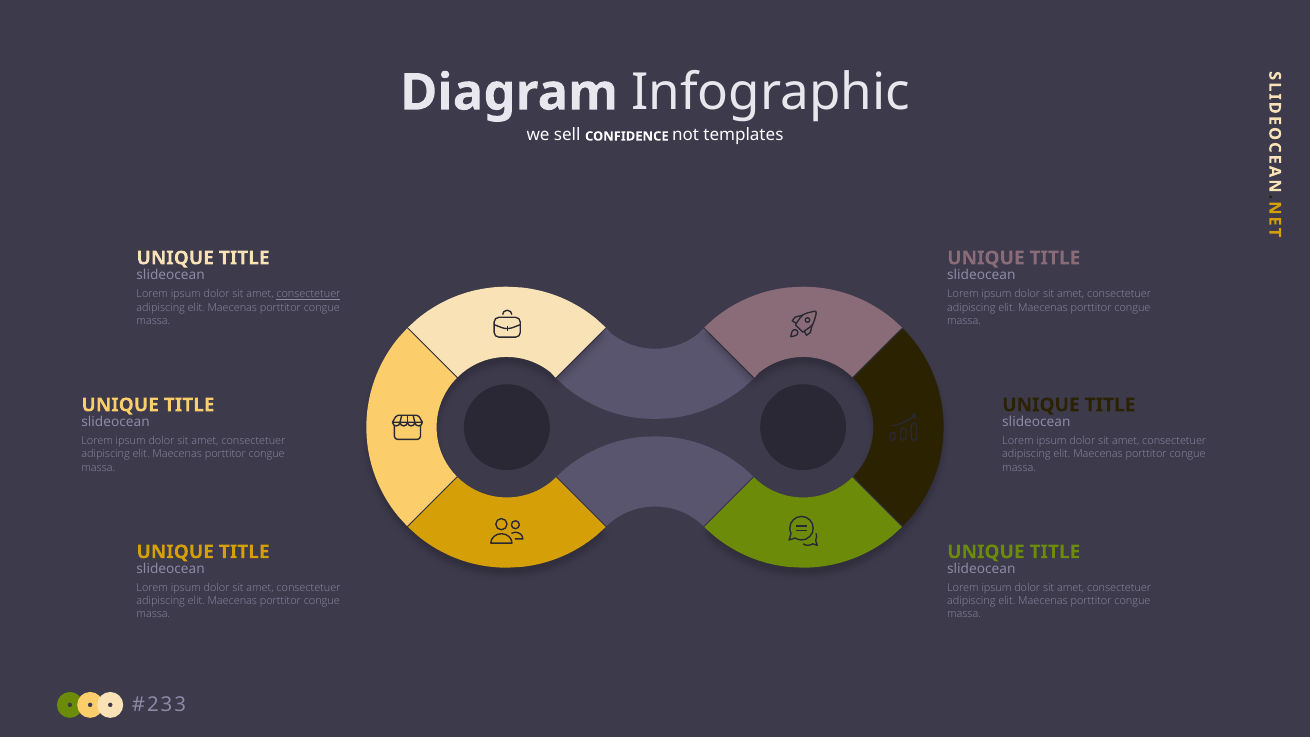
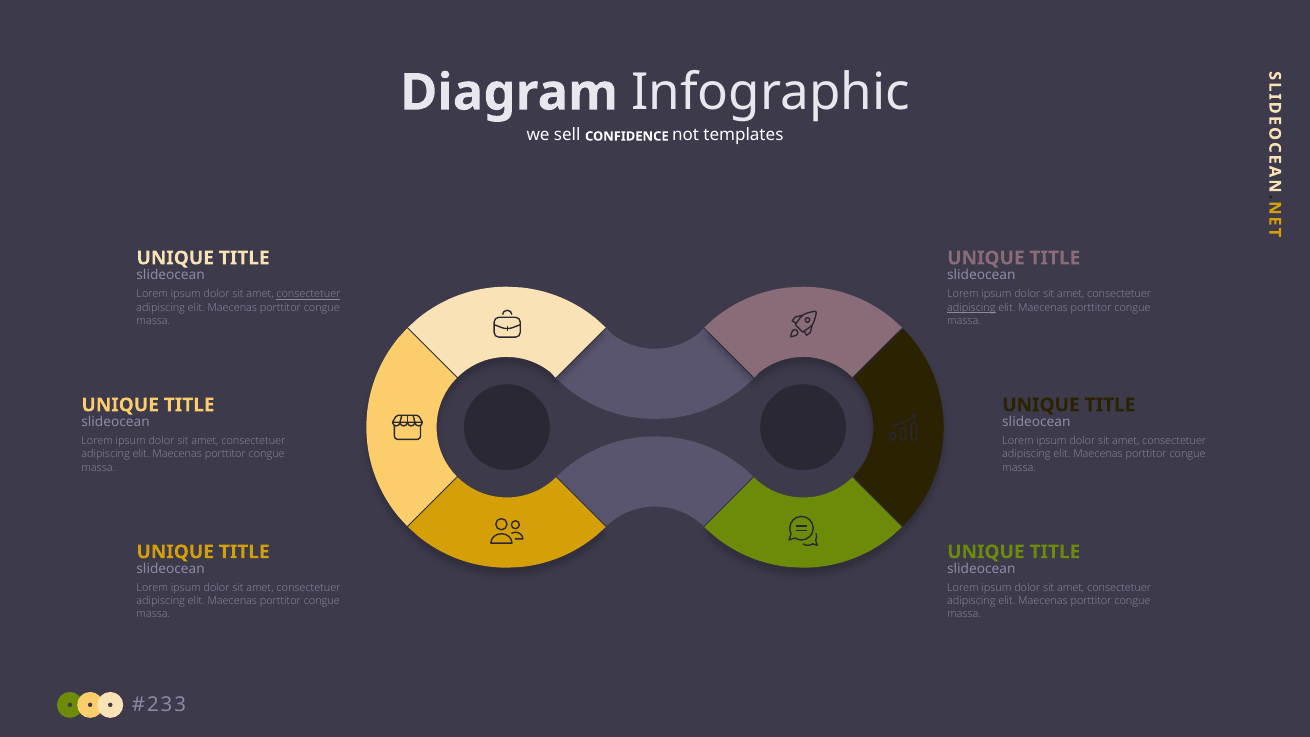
adipiscing at (971, 307) underline: none -> present
